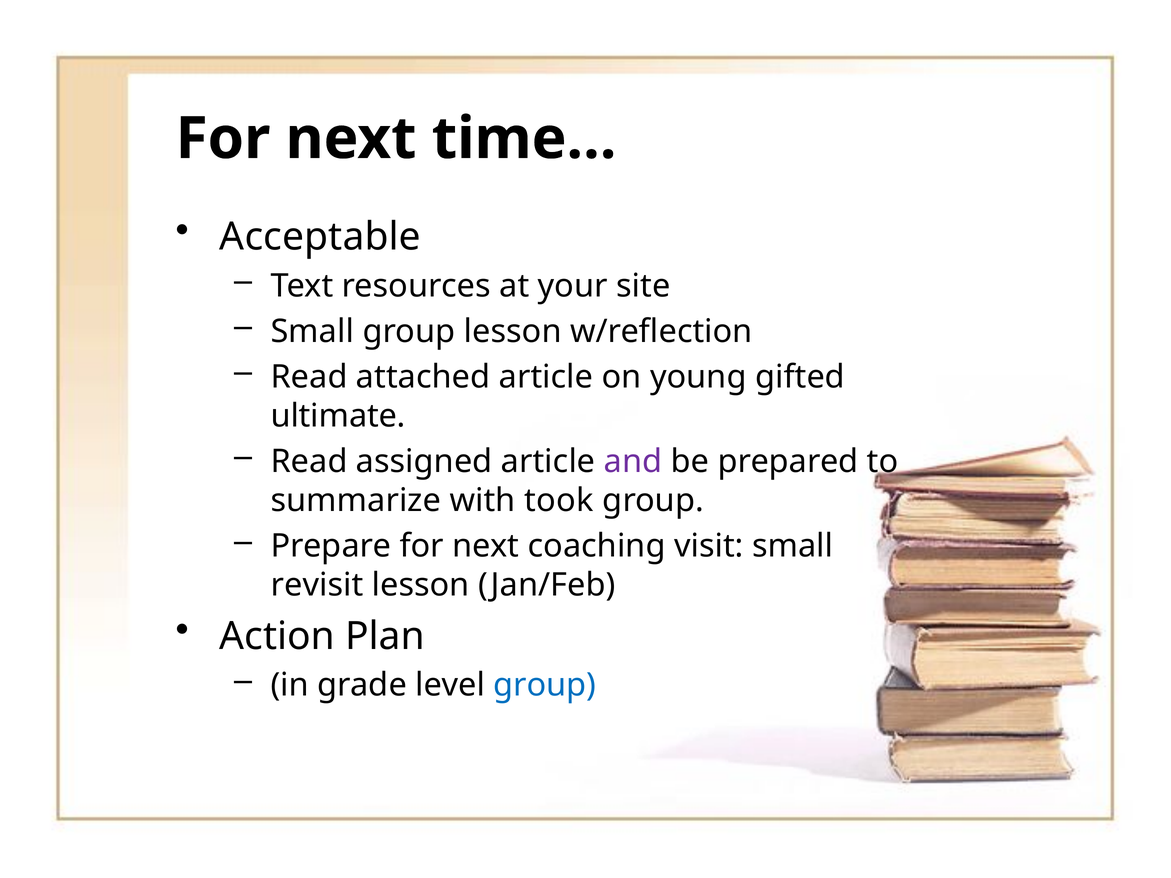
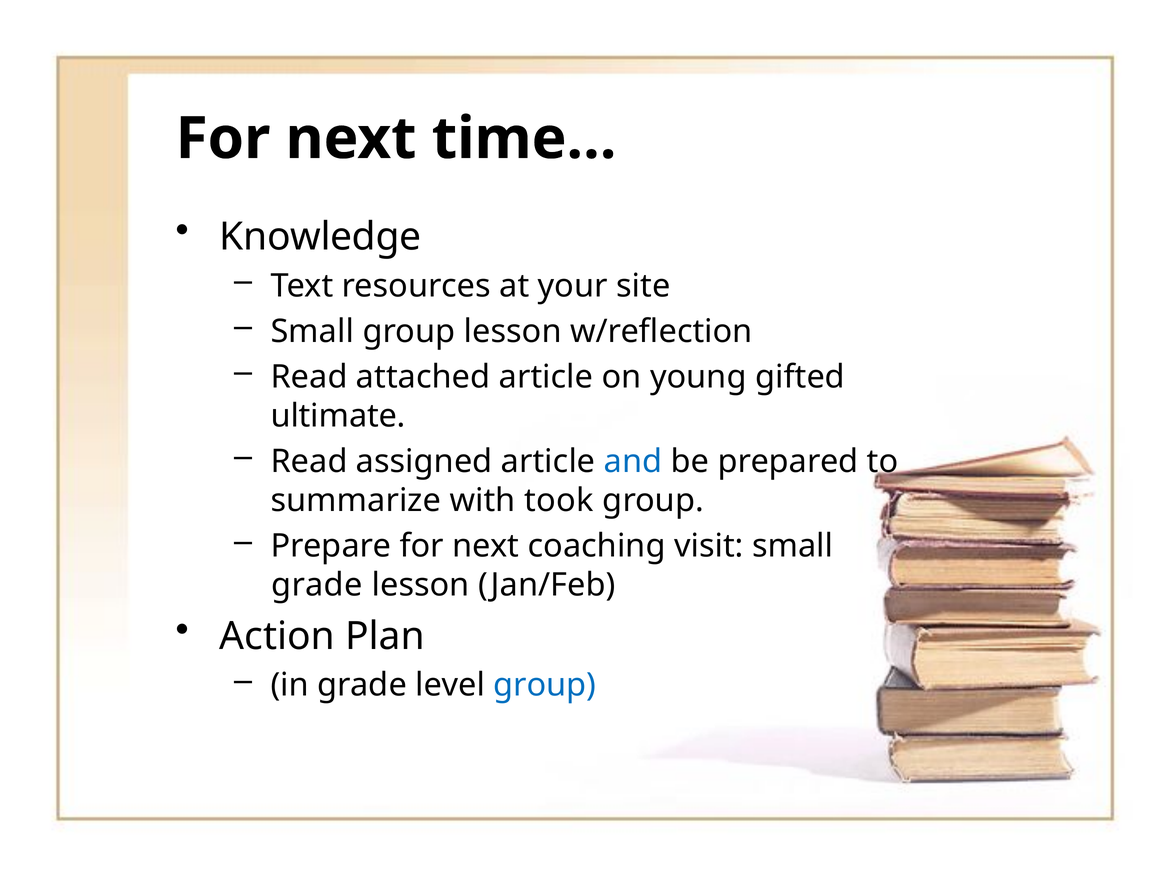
Acceptable: Acceptable -> Knowledge
and colour: purple -> blue
revisit at (317, 585): revisit -> grade
